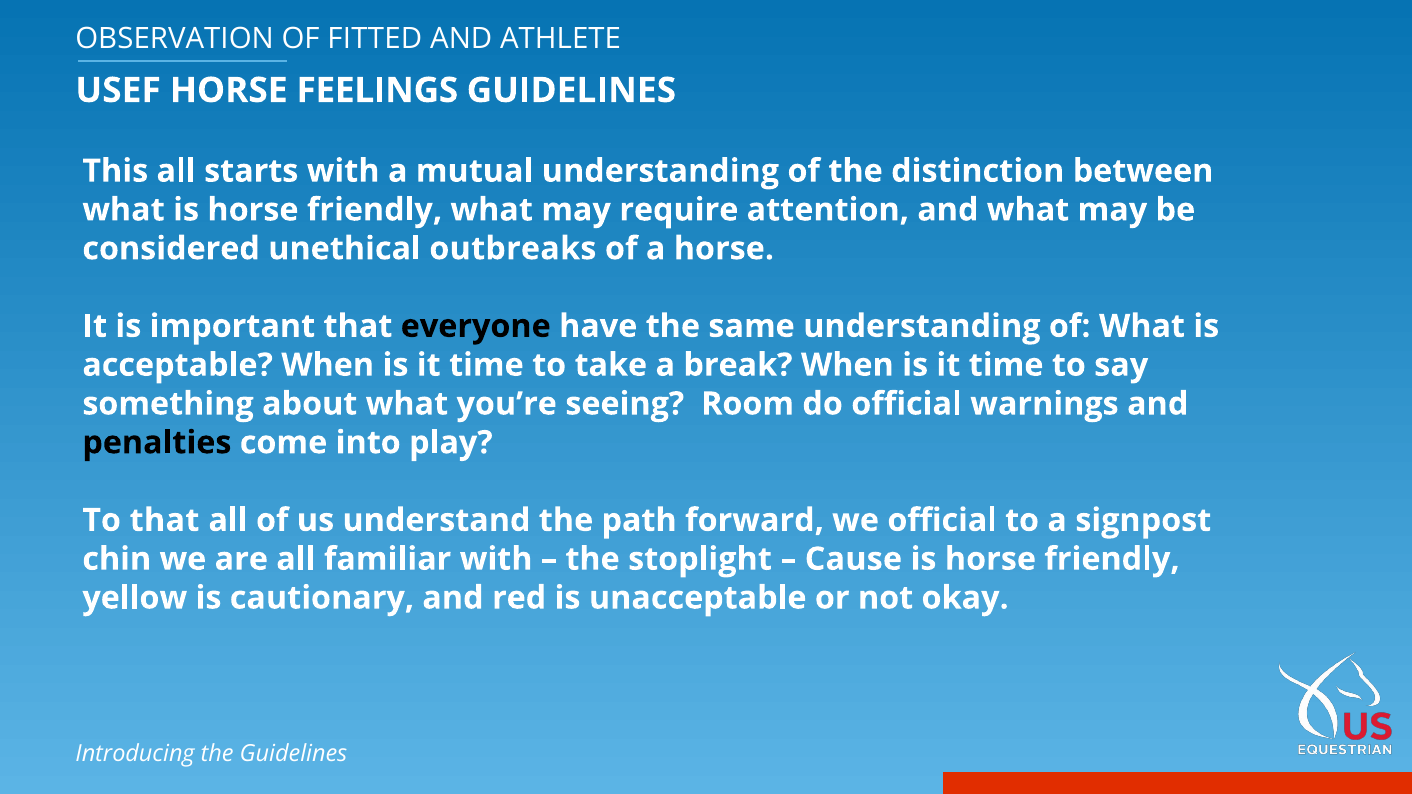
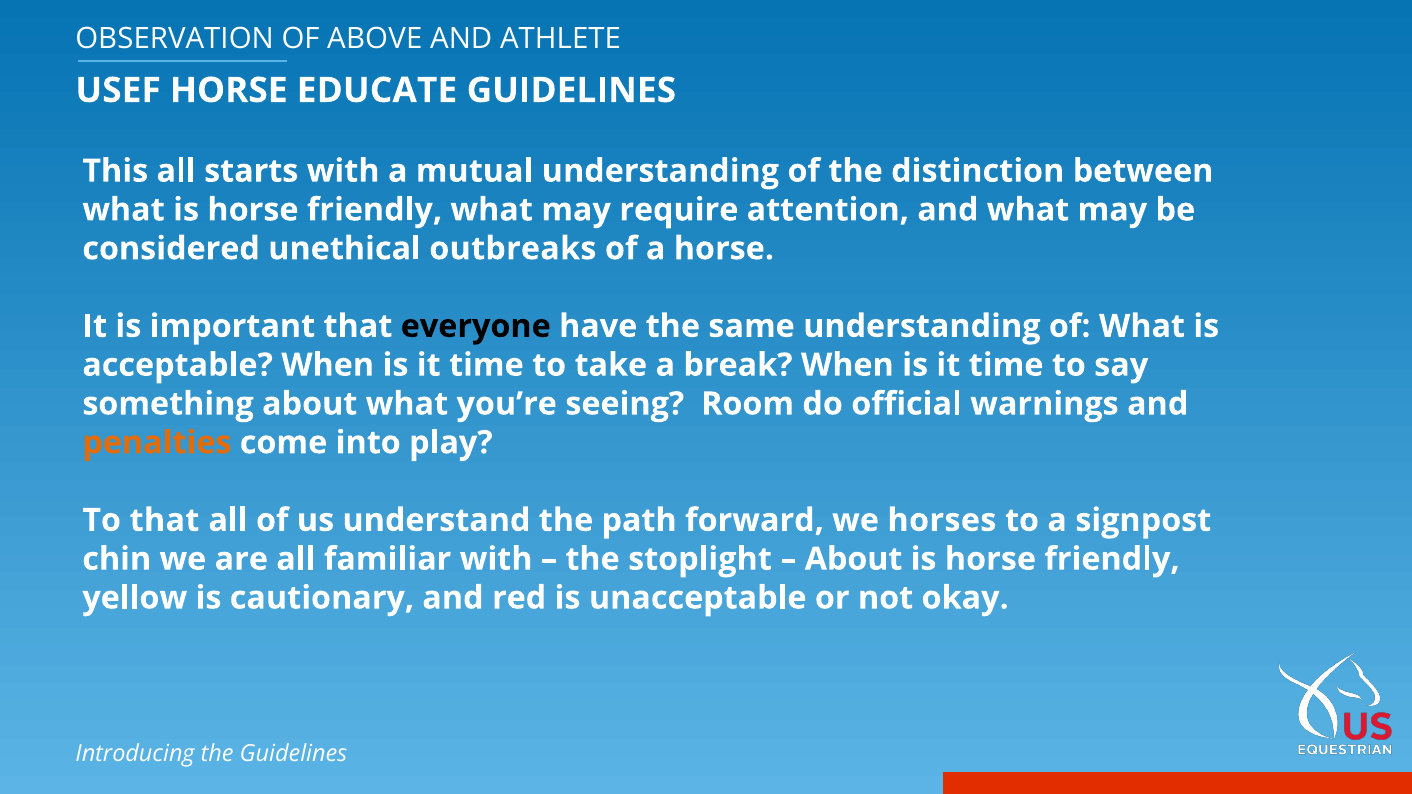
FITTED: FITTED -> ABOVE
FEELINGS: FEELINGS -> EDUCATE
penalties colour: black -> orange
we official: official -> horses
Cause at (853, 559): Cause -> About
